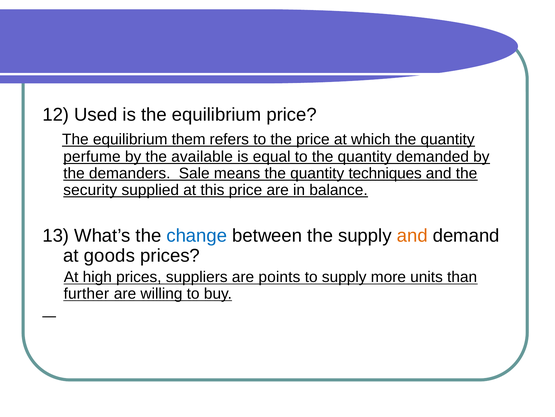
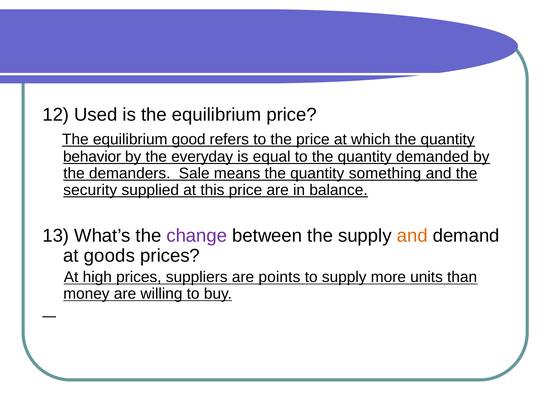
them: them -> good
perfume: perfume -> behavior
available: available -> everyday
techniques: techniques -> something
change colour: blue -> purple
further: further -> money
